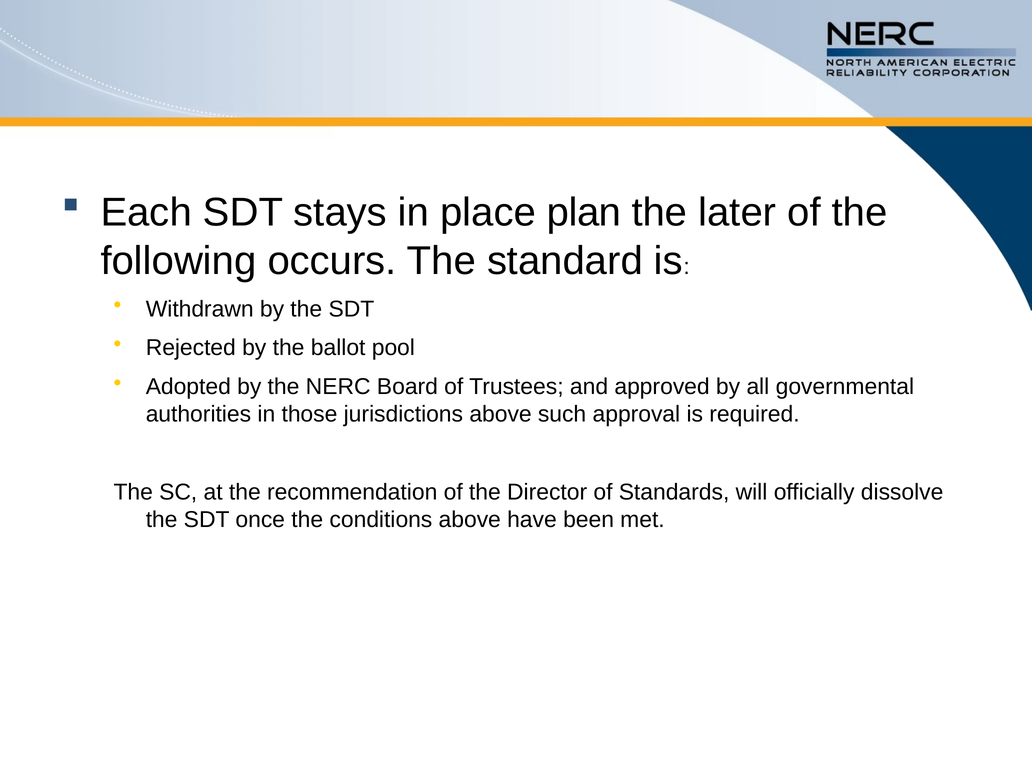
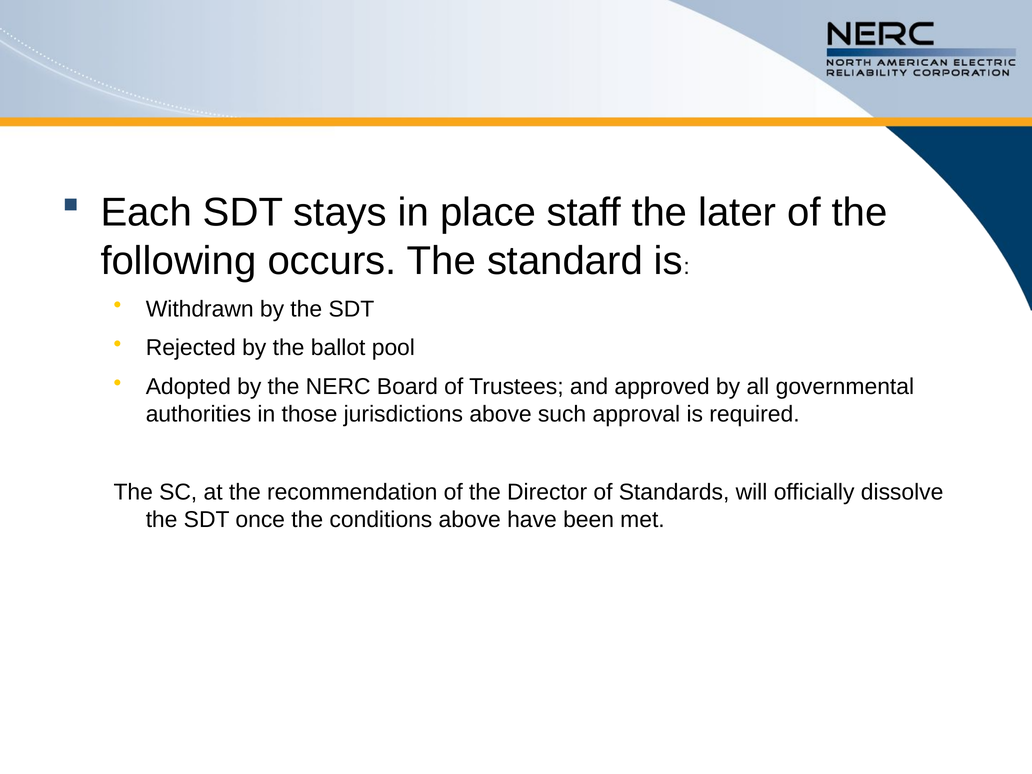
plan: plan -> staff
